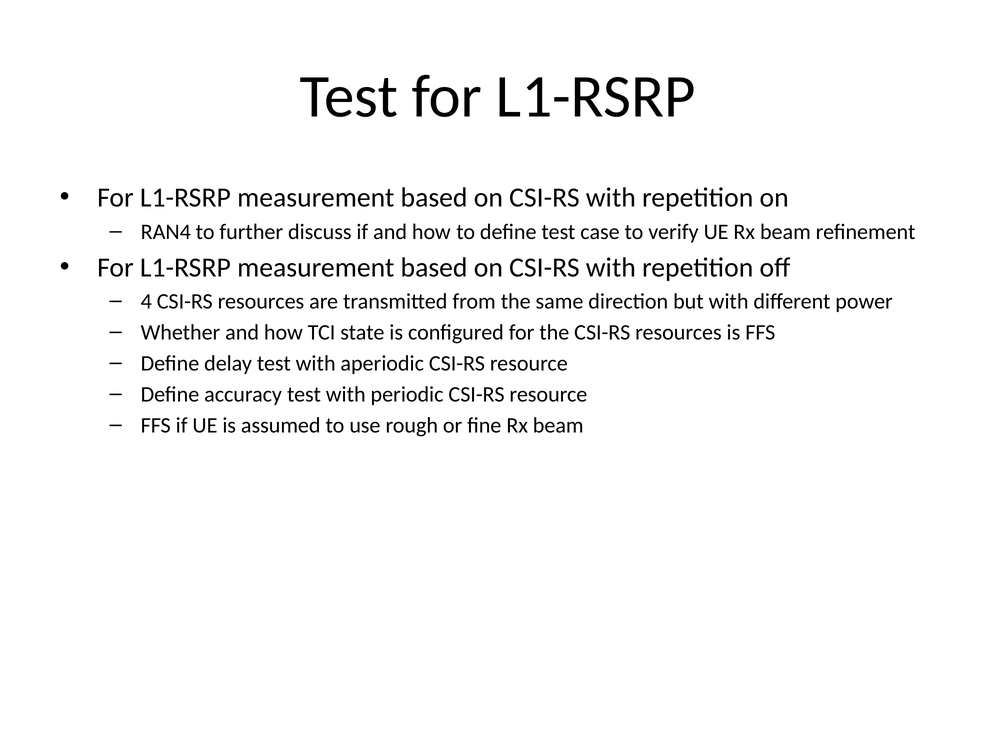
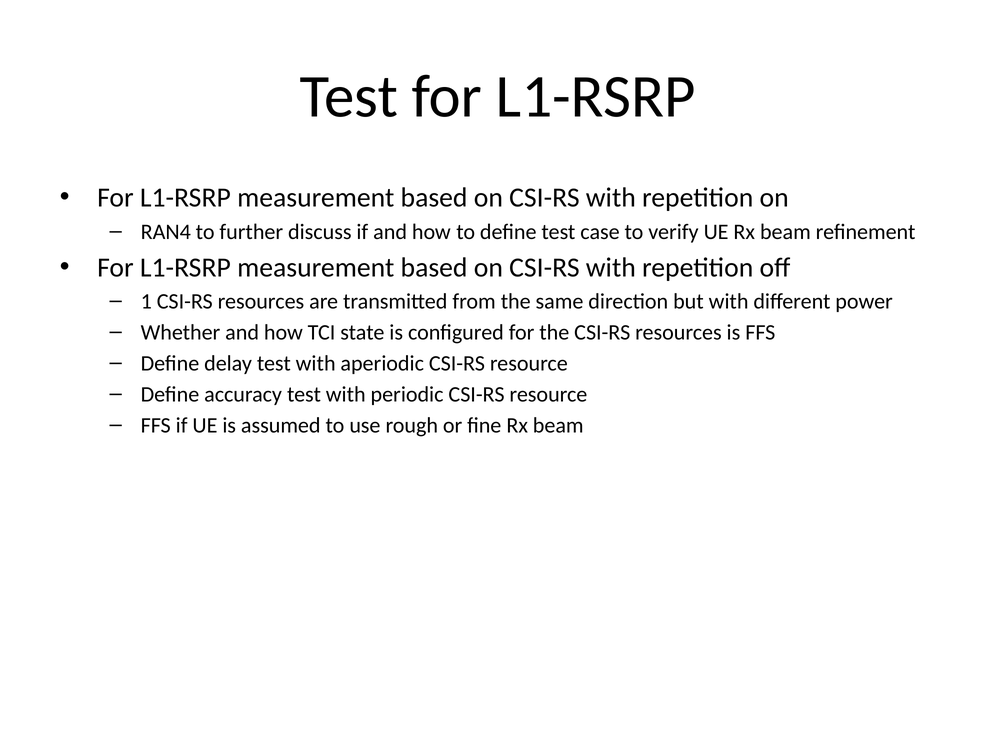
4: 4 -> 1
